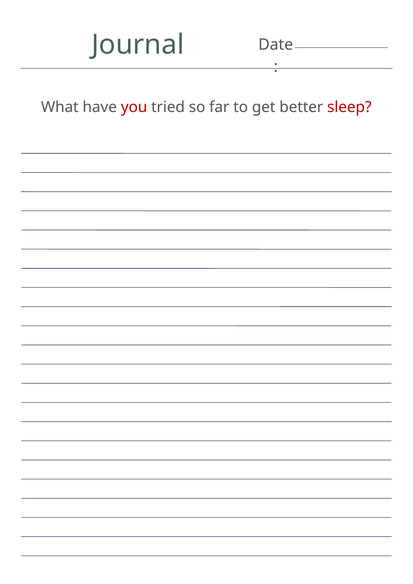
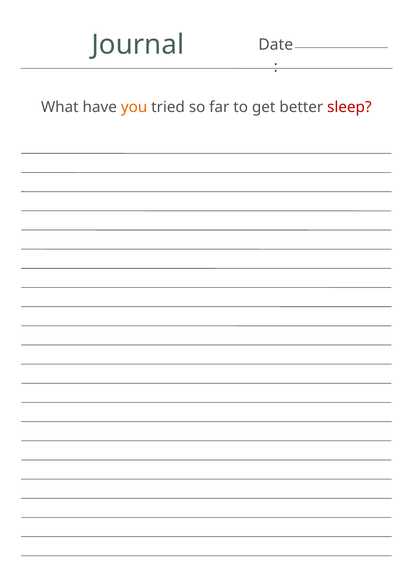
you colour: red -> orange
